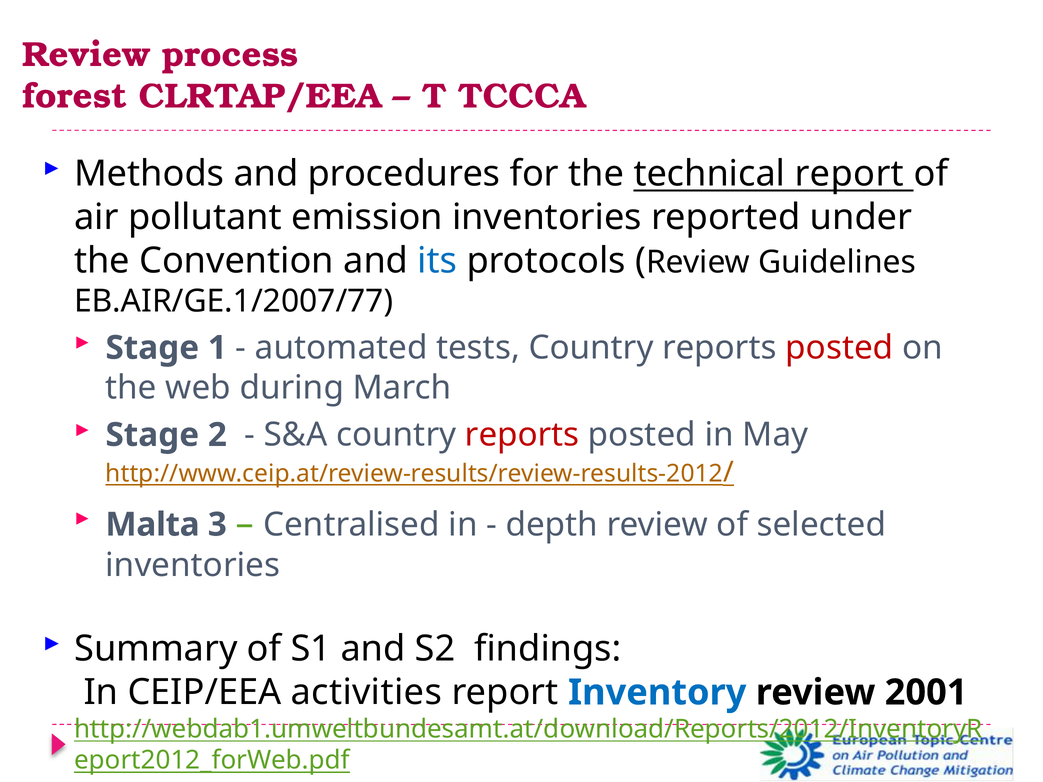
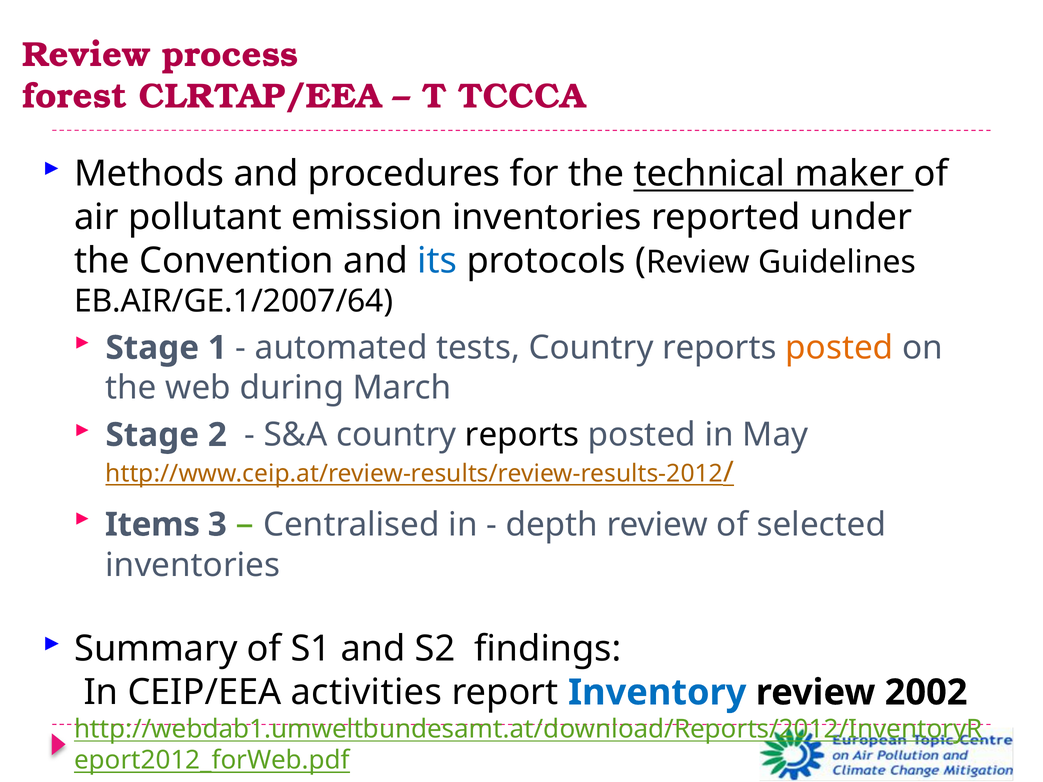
technical report: report -> maker
EB.AIR/GE.1/2007/77: EB.AIR/GE.1/2007/77 -> EB.AIR/GE.1/2007/64
posted at (839, 348) colour: red -> orange
reports at (522, 435) colour: red -> black
Malta: Malta -> Items
2001: 2001 -> 2002
